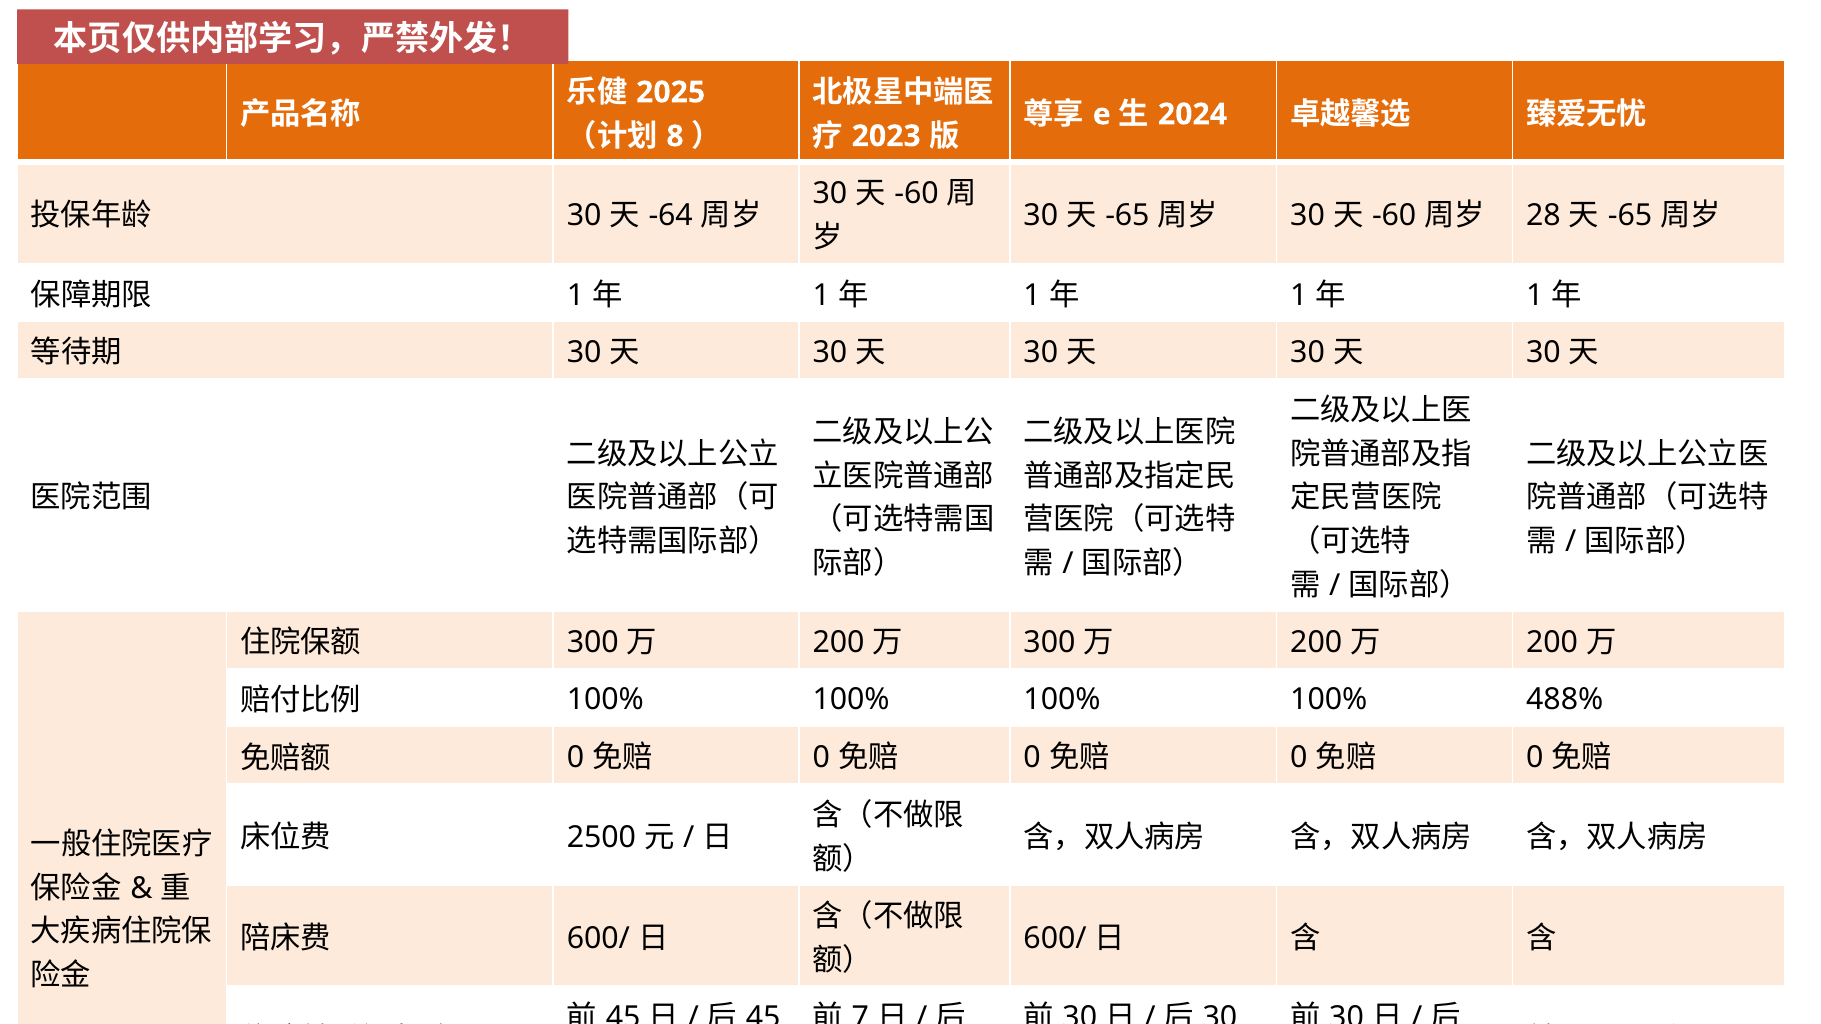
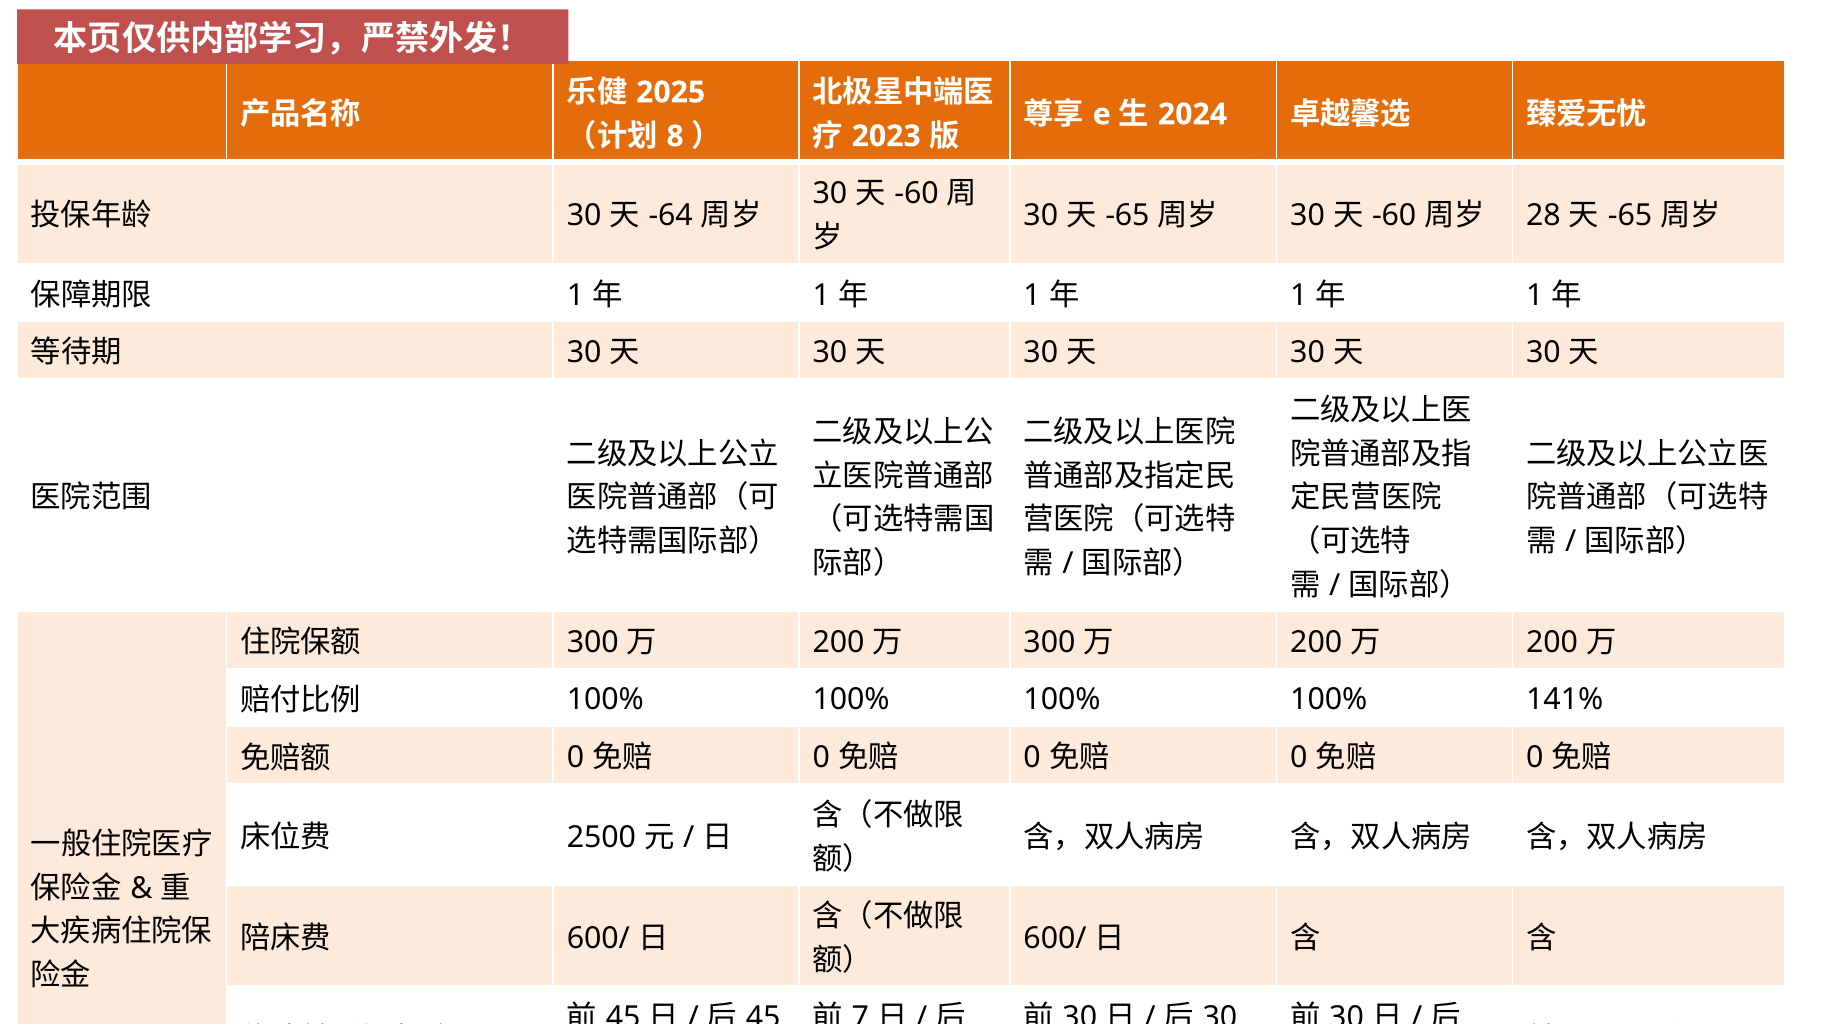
488%: 488% -> 141%
